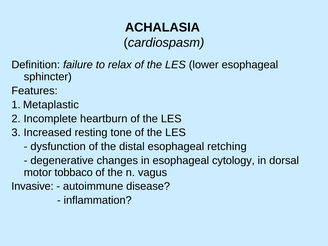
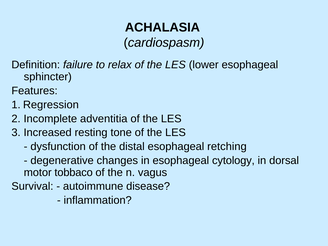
Metaplastic: Metaplastic -> Regression
heartburn: heartburn -> adventitia
Invasive: Invasive -> Survival
